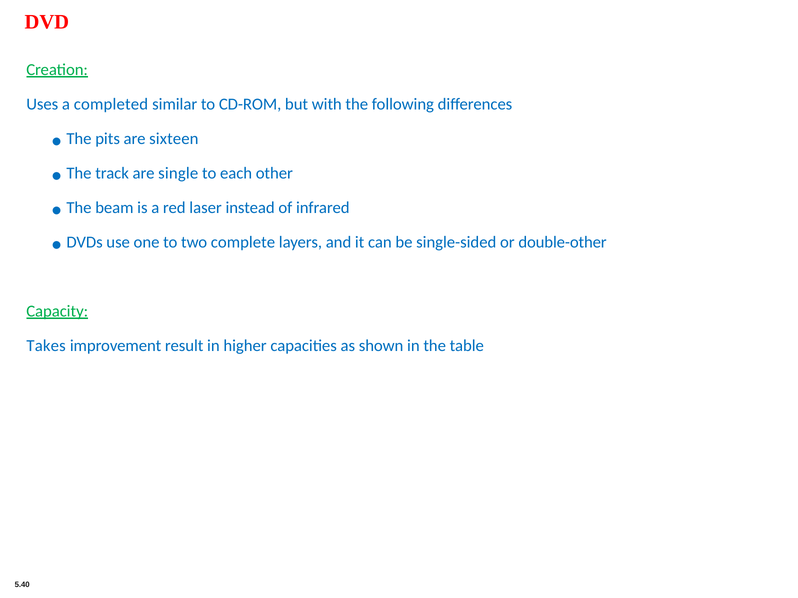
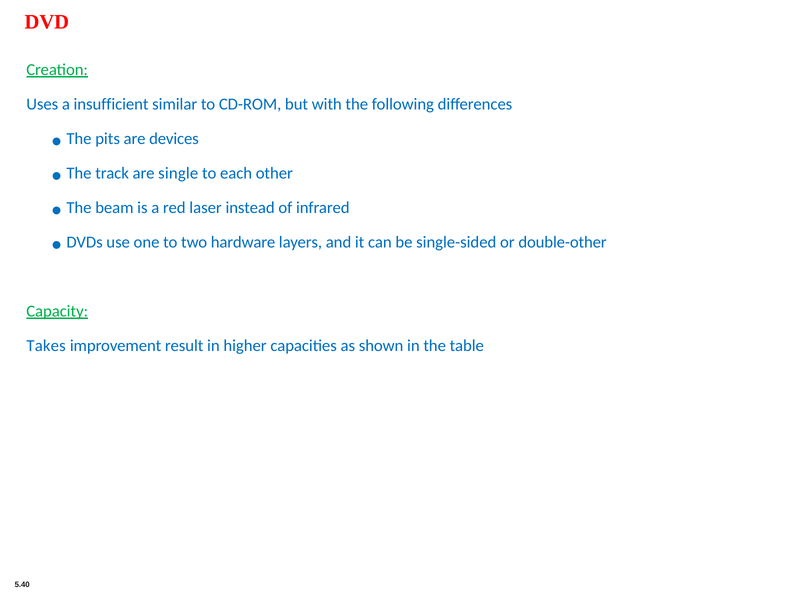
completed: completed -> insufficient
sixteen: sixteen -> devices
complete: complete -> hardware
